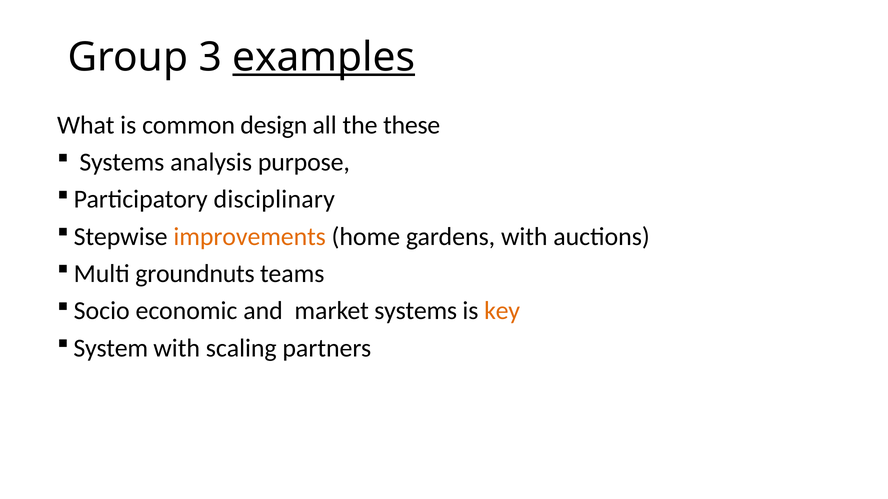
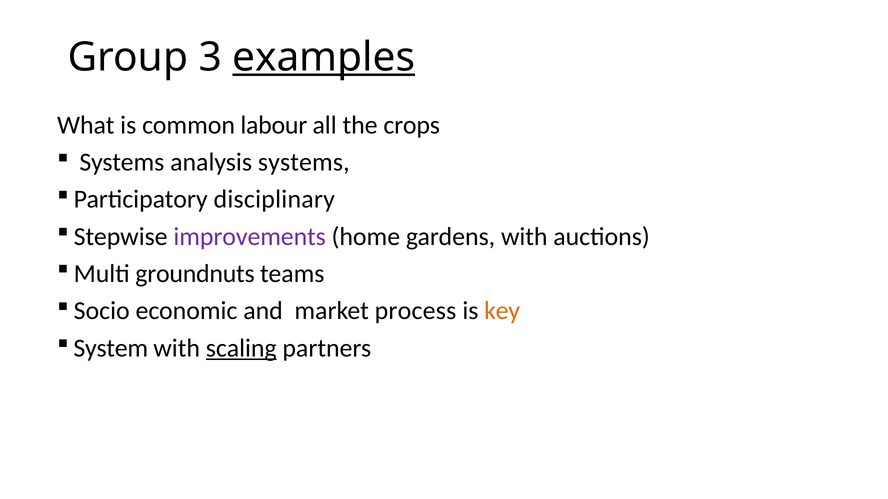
design: design -> labour
these: these -> crops
analysis purpose: purpose -> systems
improvements colour: orange -> purple
market systems: systems -> process
scaling underline: none -> present
